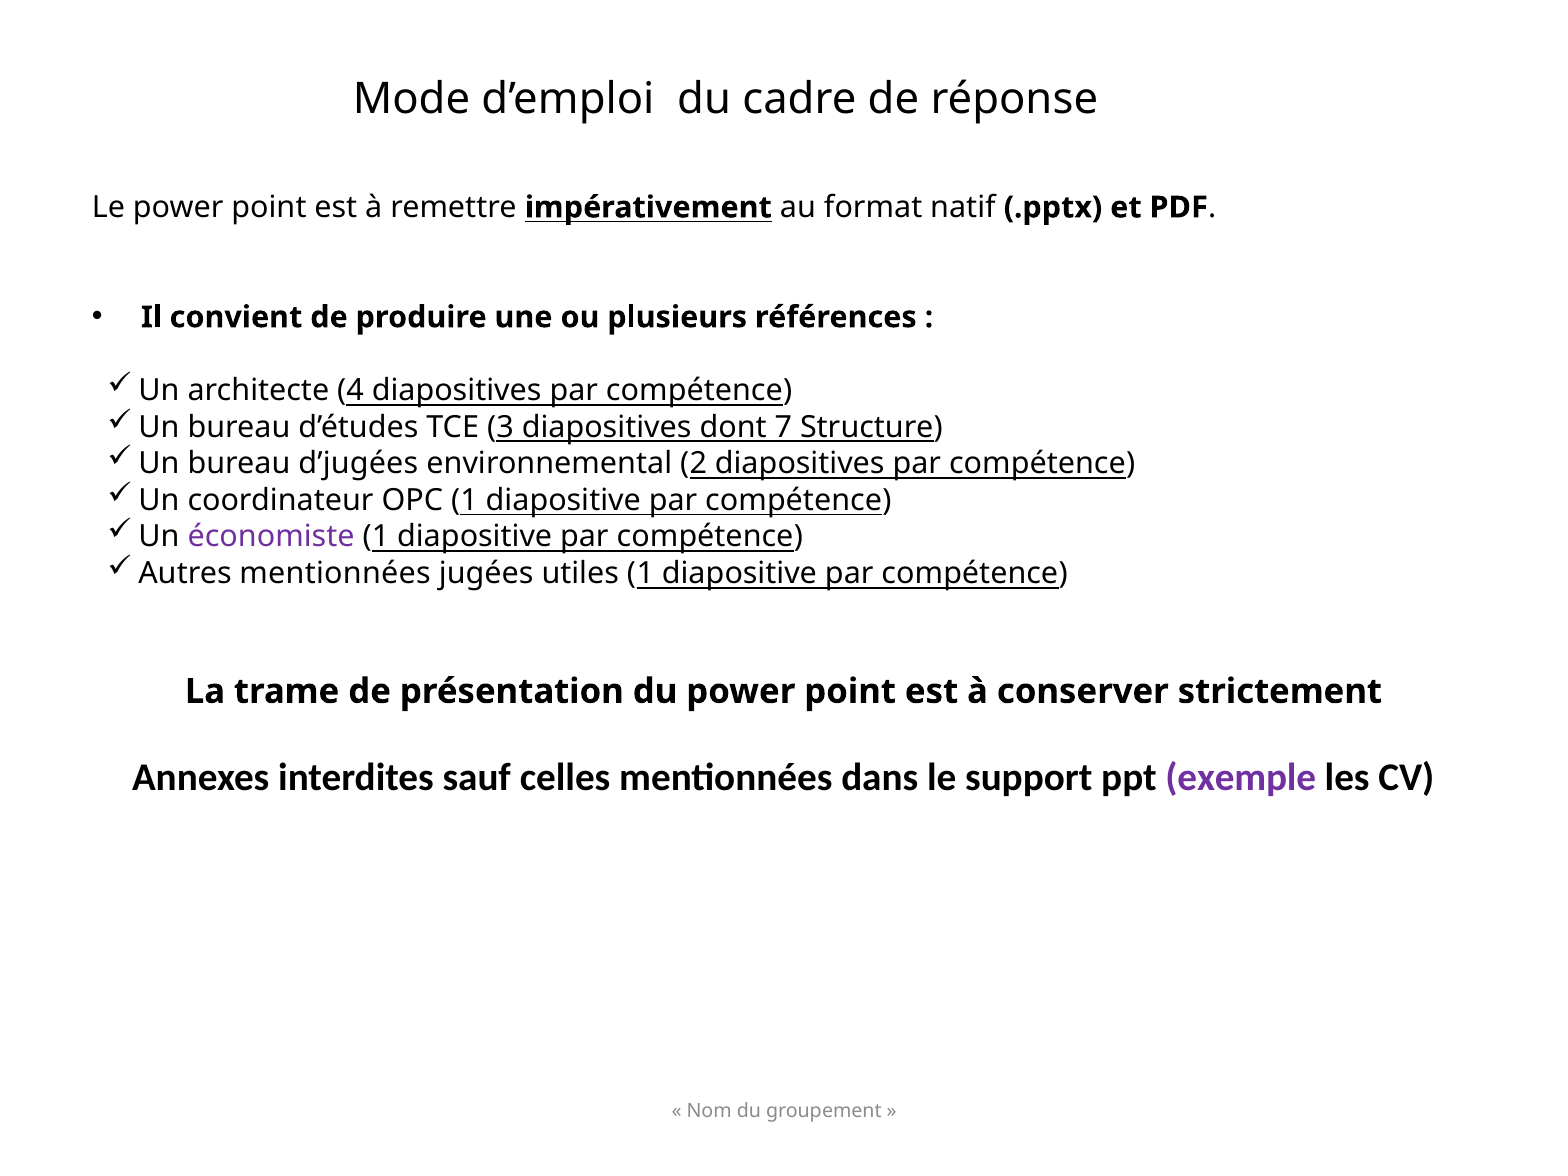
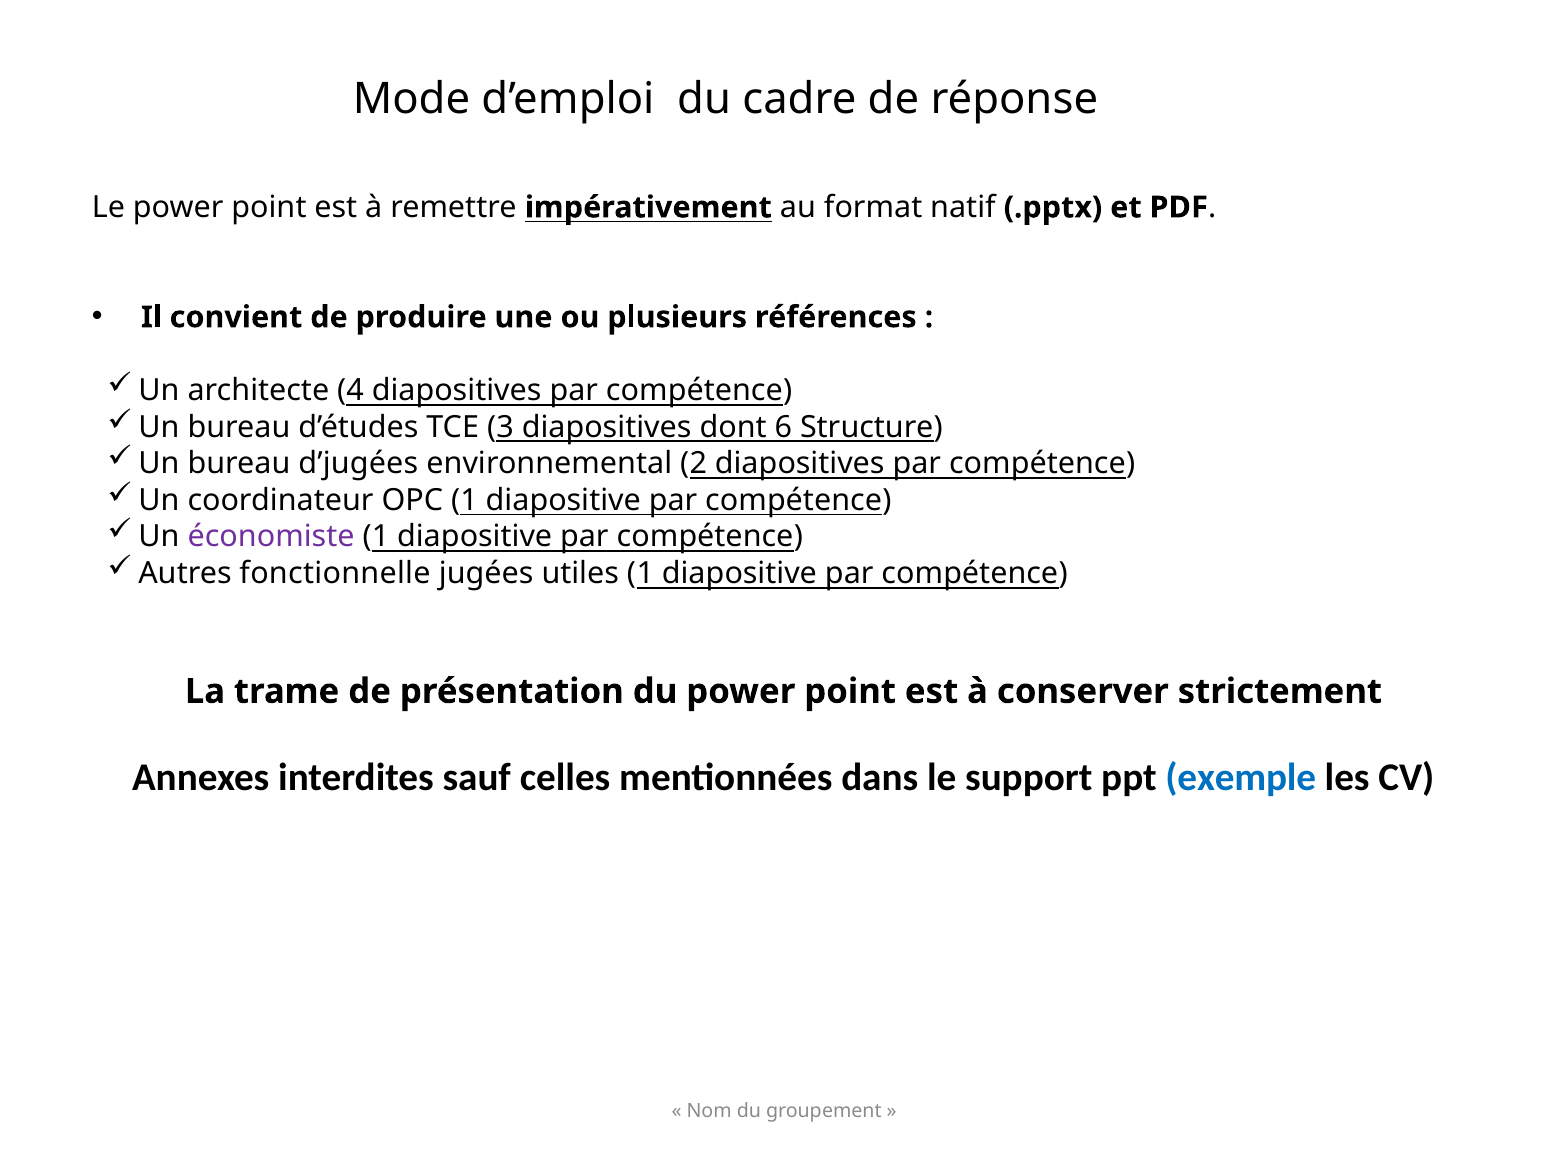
7: 7 -> 6
Autres mentionnées: mentionnées -> fonctionnelle
exemple colour: purple -> blue
